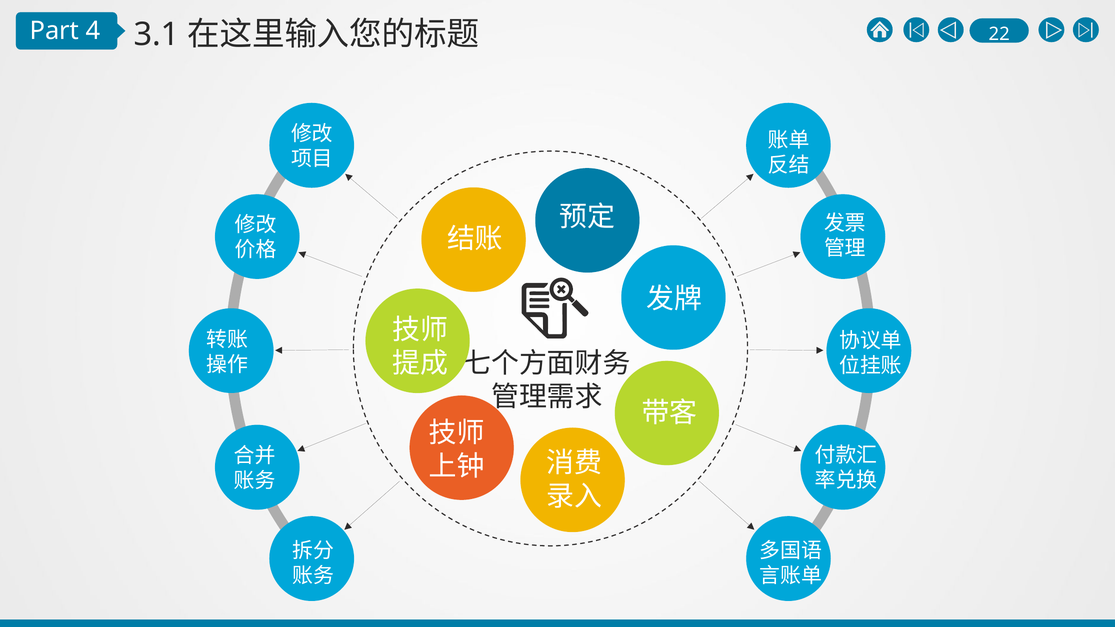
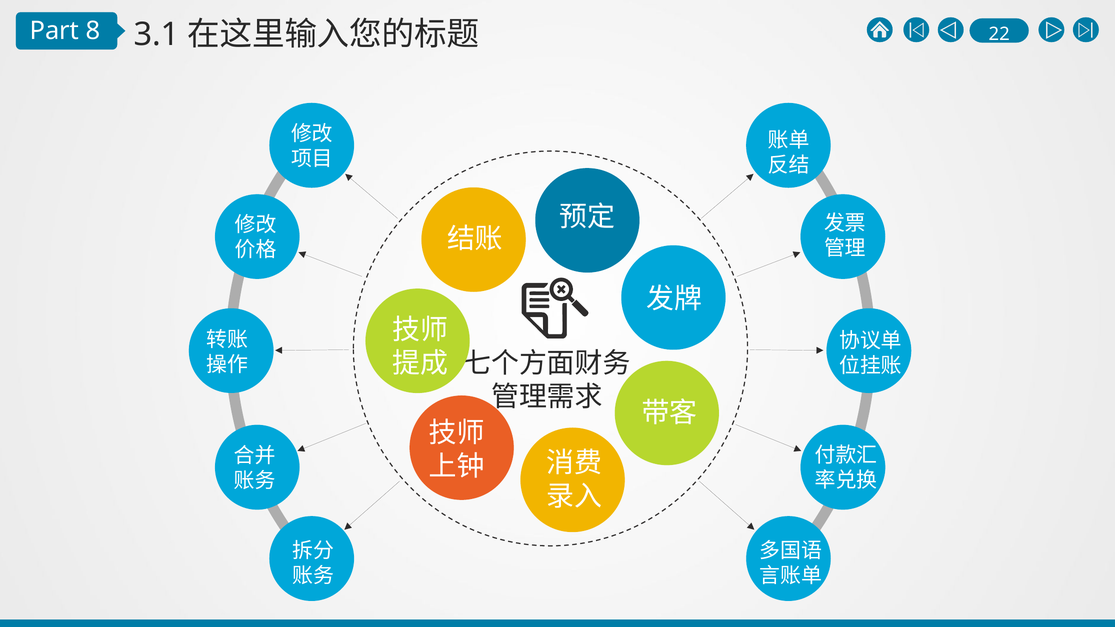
4: 4 -> 8
